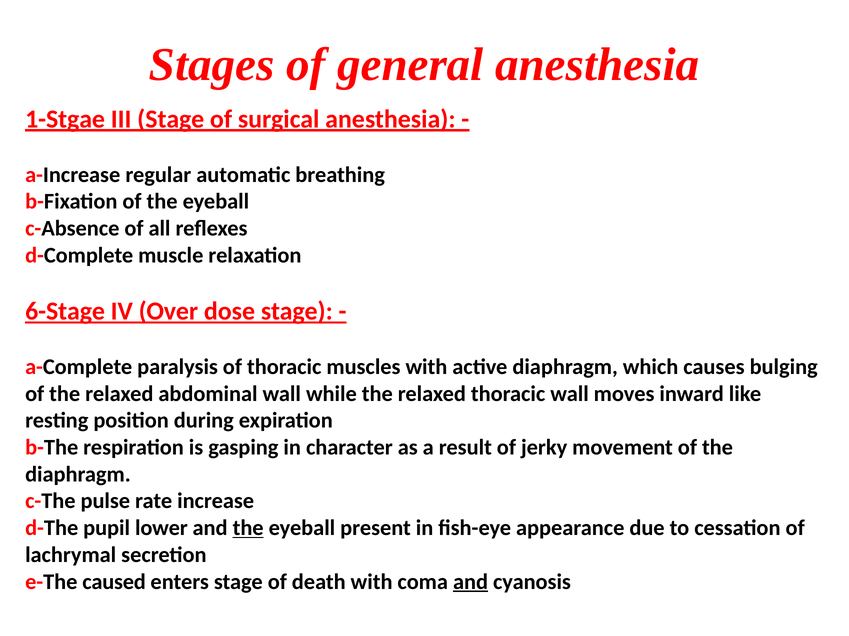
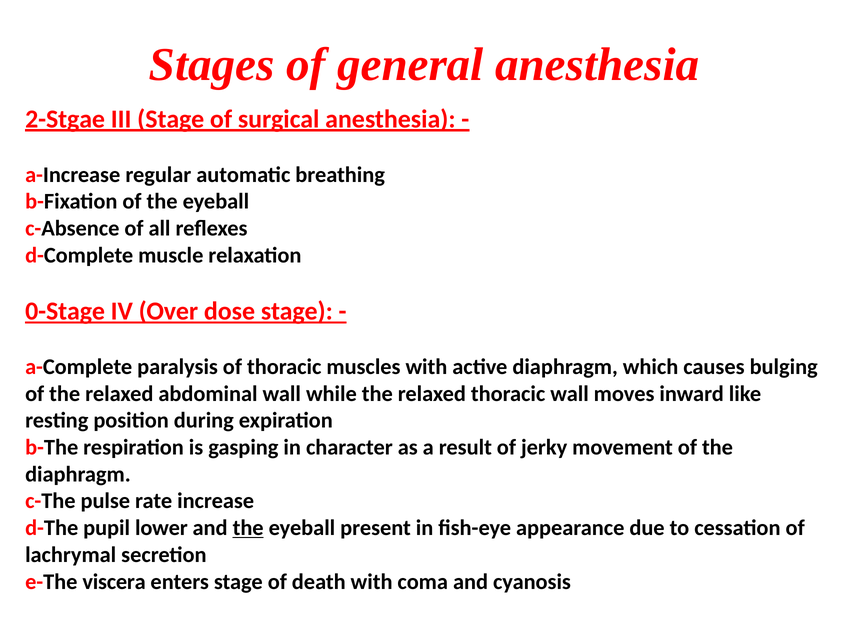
1-Stgae: 1-Stgae -> 2-Stgae
6-Stage: 6-Stage -> 0-Stage
caused: caused -> viscera
and at (471, 582) underline: present -> none
